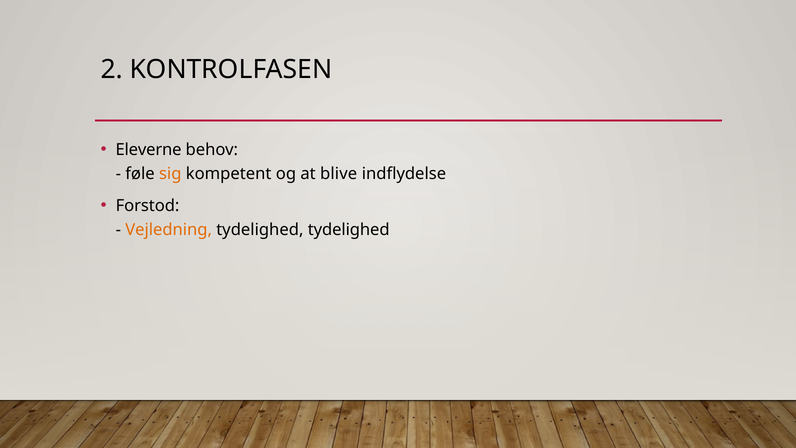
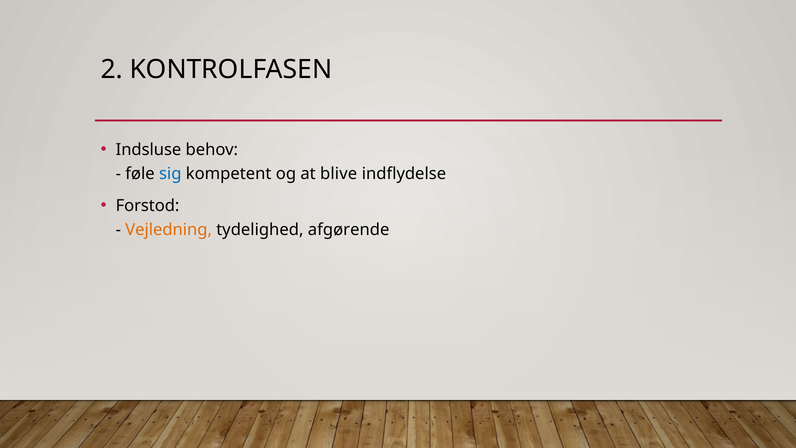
Eleverne: Eleverne -> Indsluse
sig colour: orange -> blue
tydelighed tydelighed: tydelighed -> afgørende
